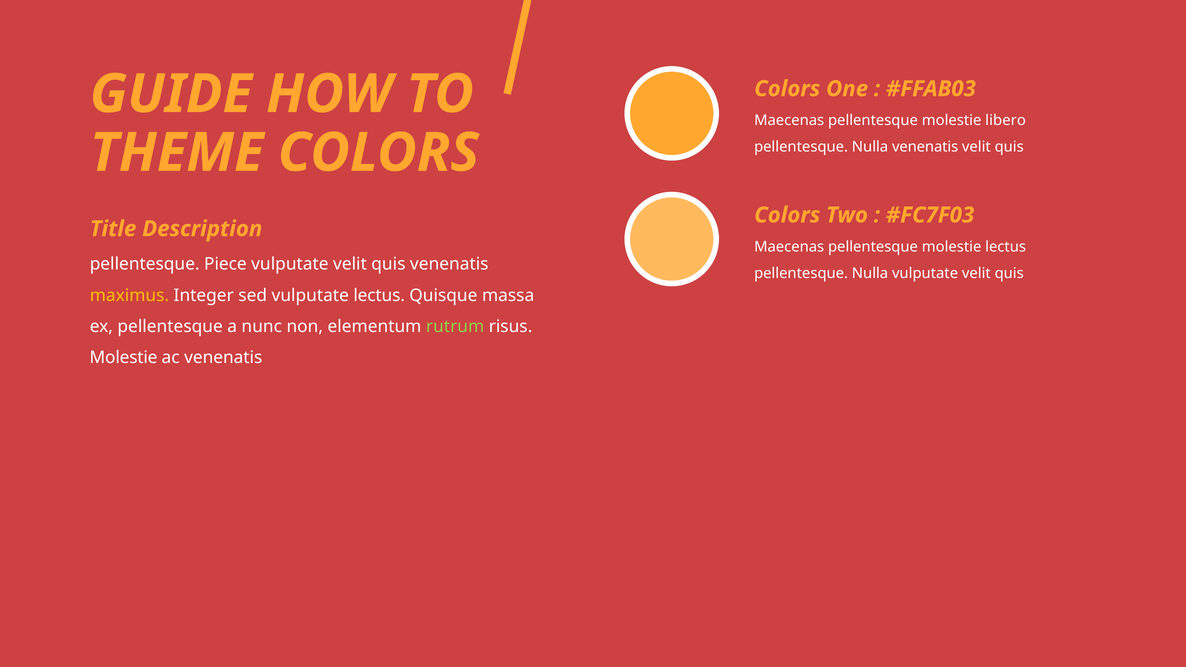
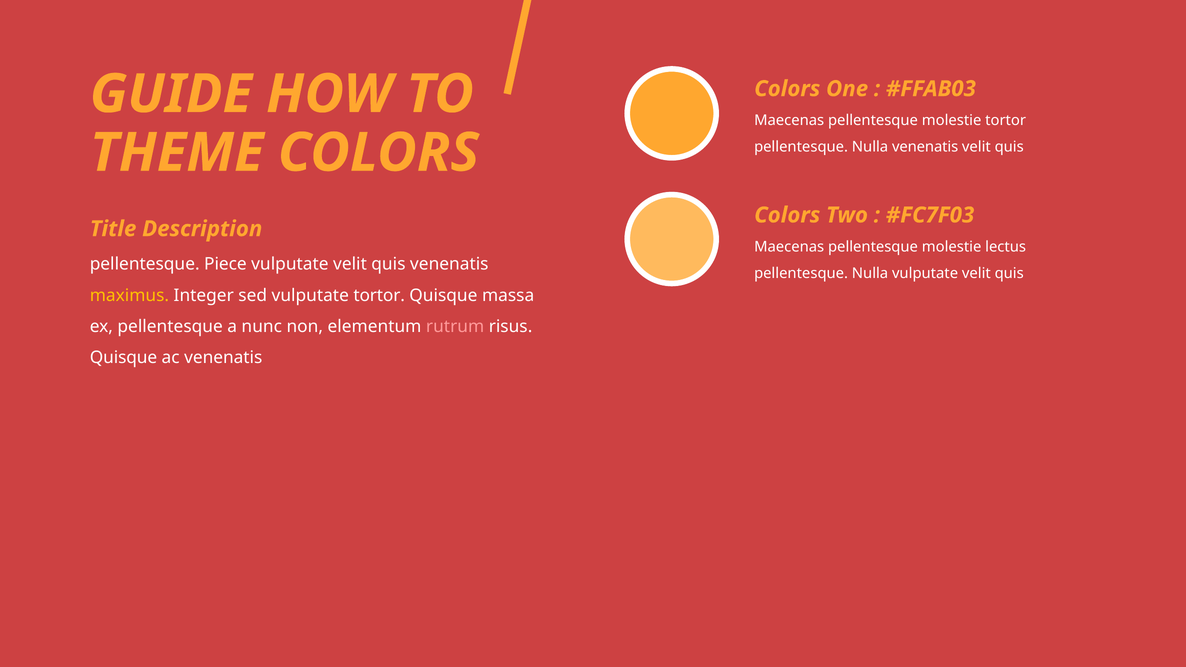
molestie libero: libero -> tortor
vulputate lectus: lectus -> tortor
rutrum colour: light green -> pink
Molestie at (124, 358): Molestie -> Quisque
